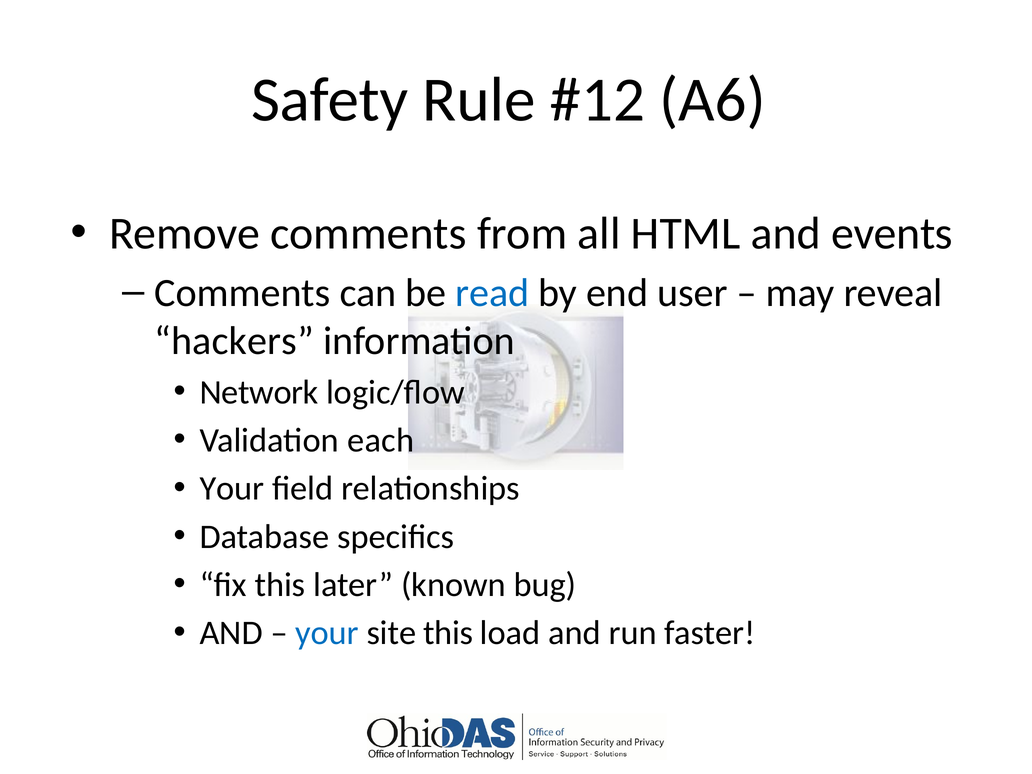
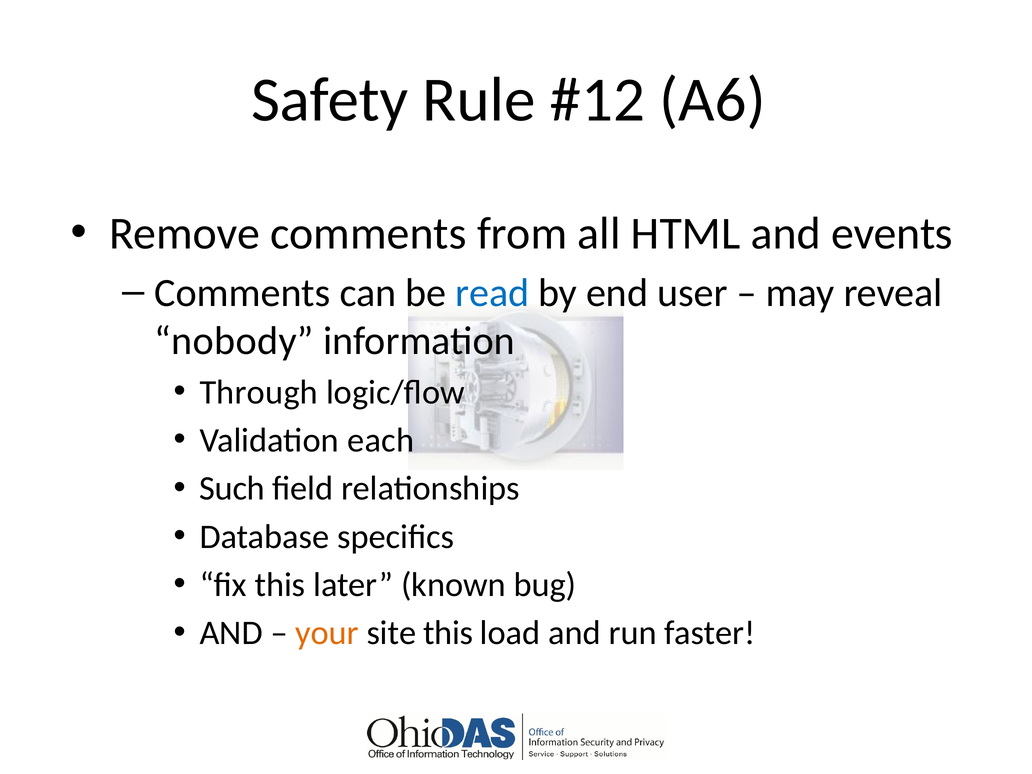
hackers: hackers -> nobody
Network: Network -> Through
Your at (232, 489): Your -> Such
your at (327, 633) colour: blue -> orange
